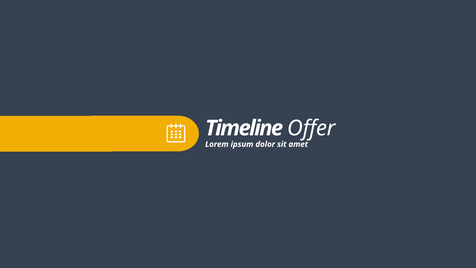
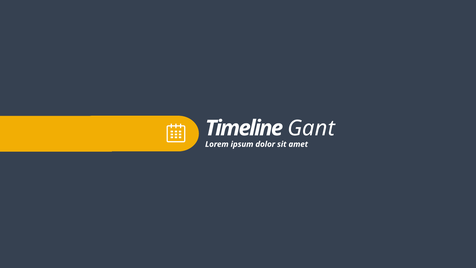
Offer: Offer -> Gant
